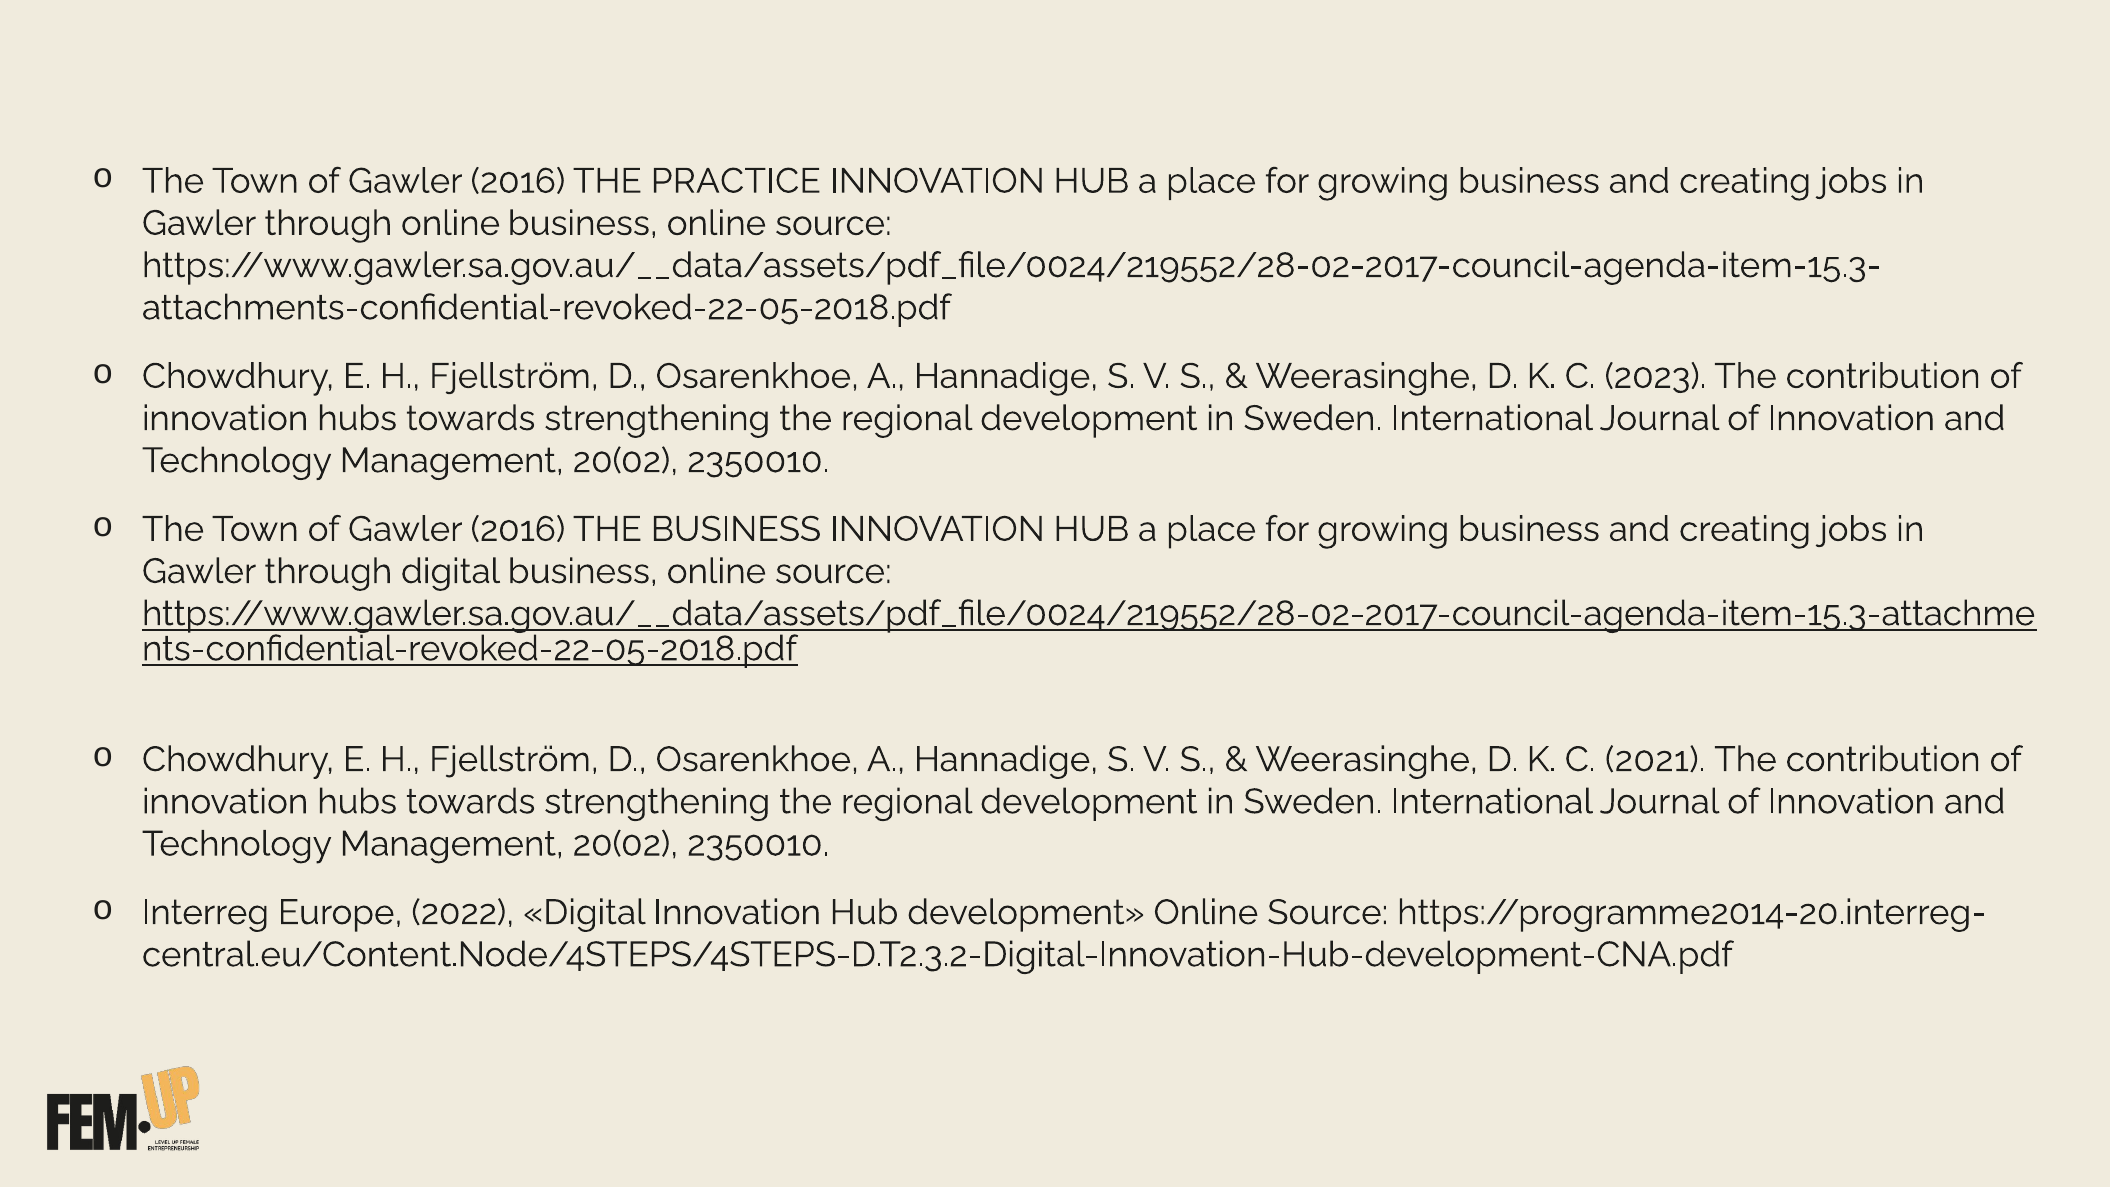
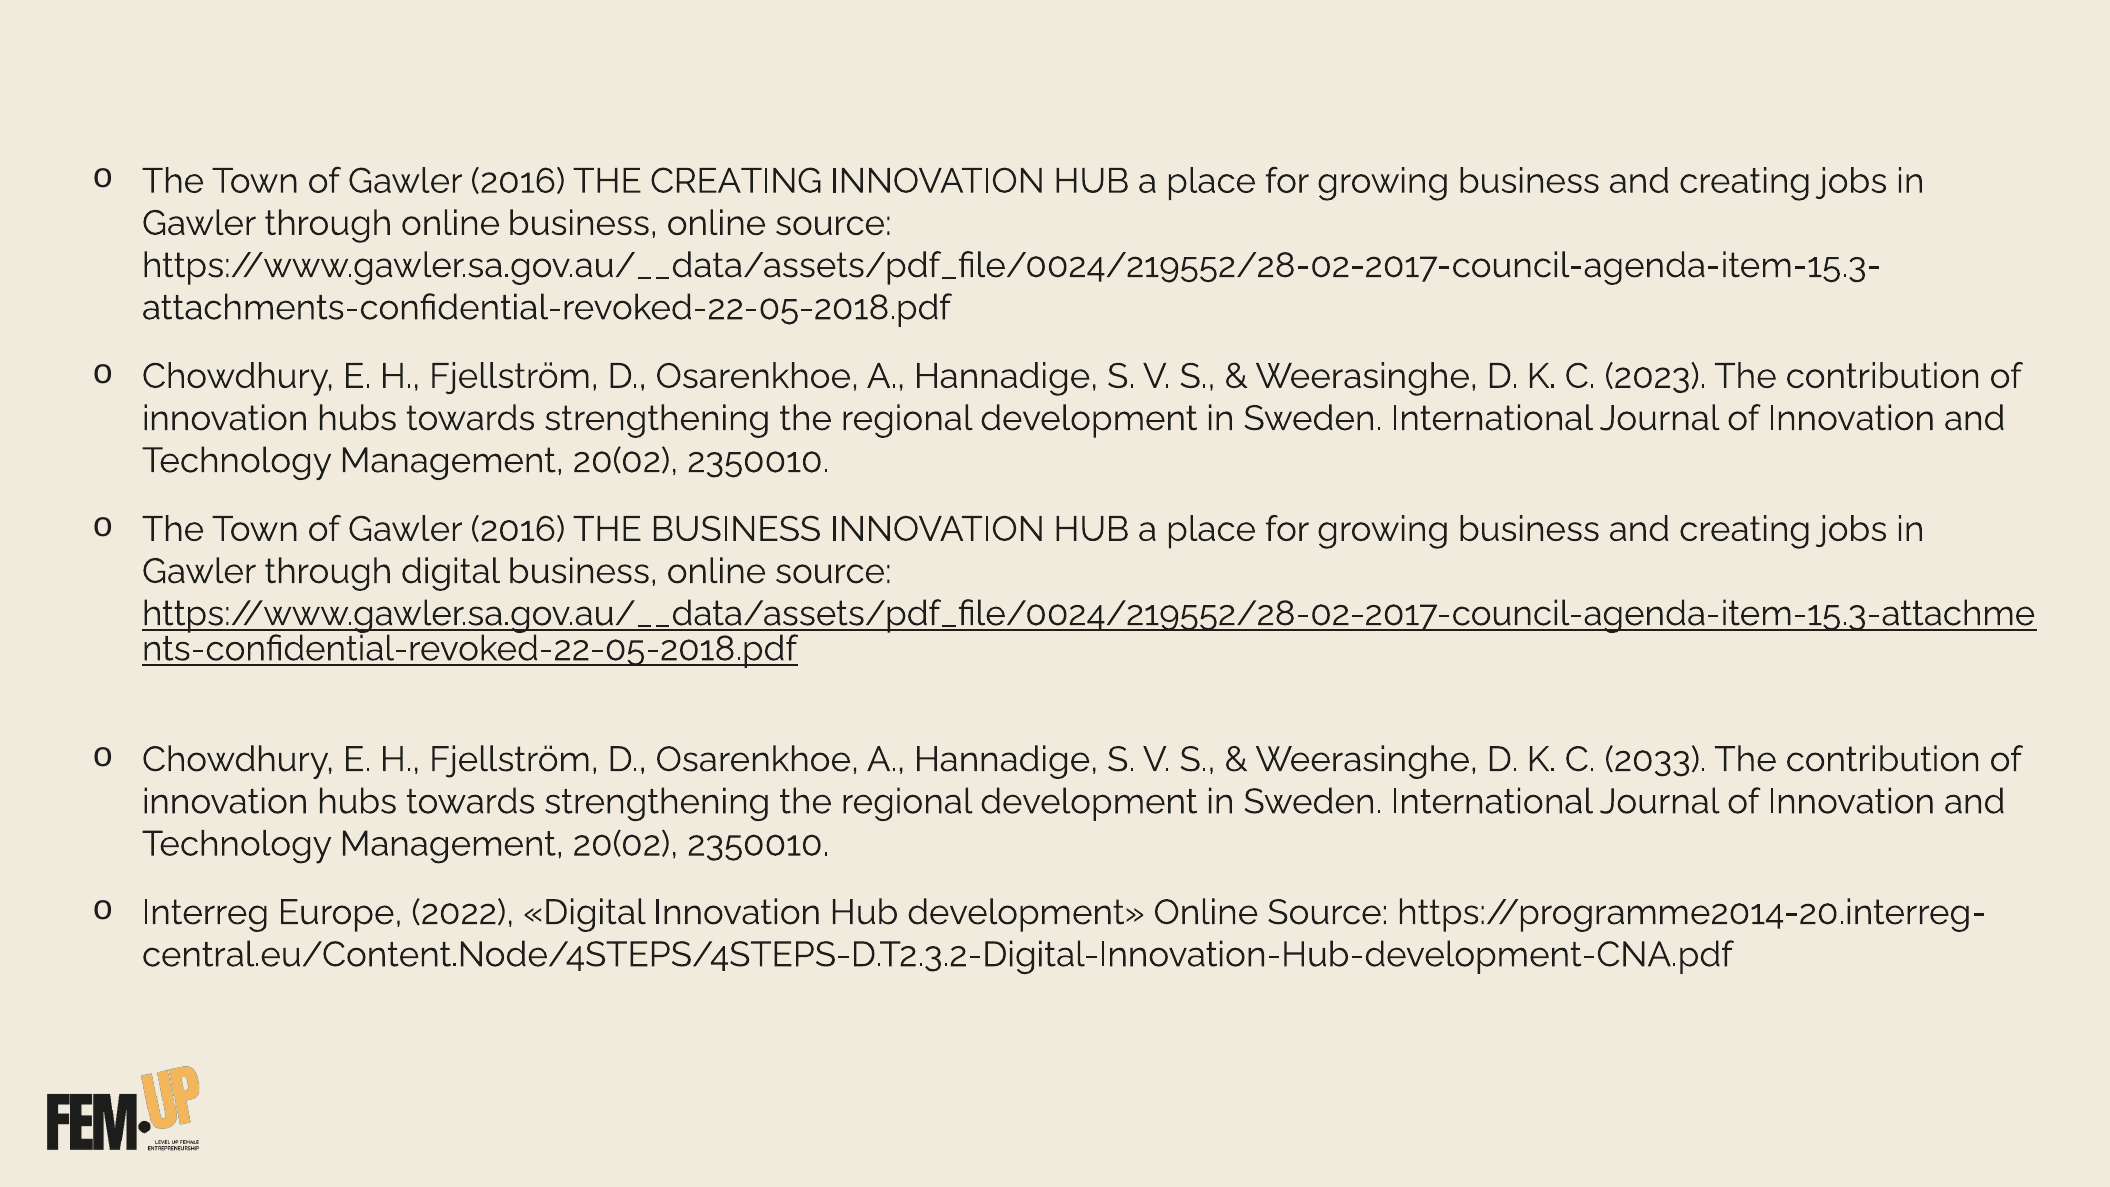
THE PRACTICE: PRACTICE -> CREATING
2021: 2021 -> 2033
